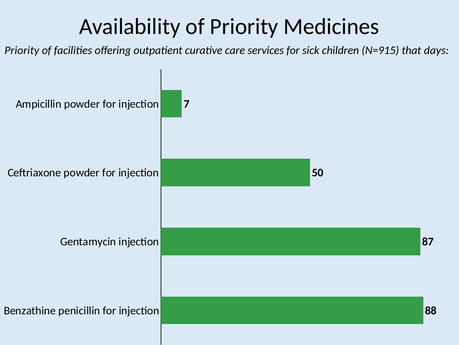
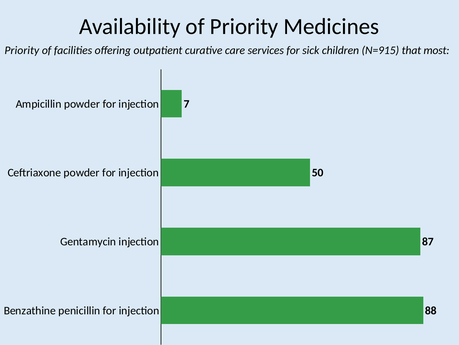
days: days -> most
